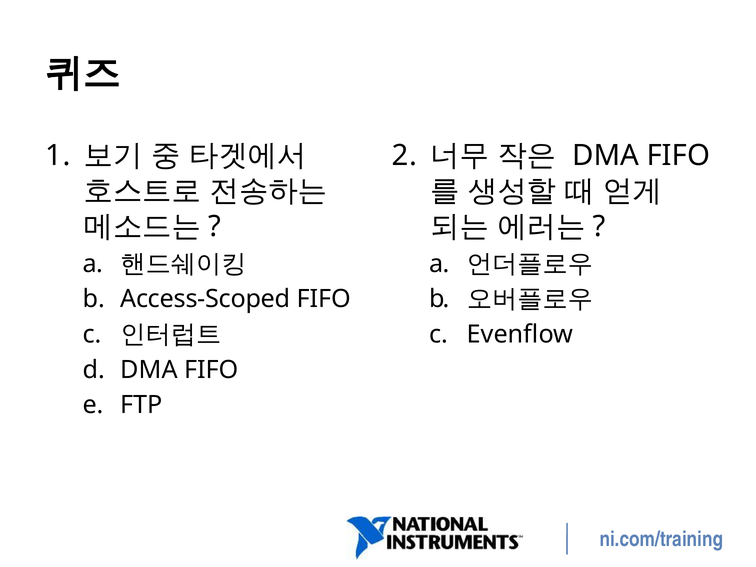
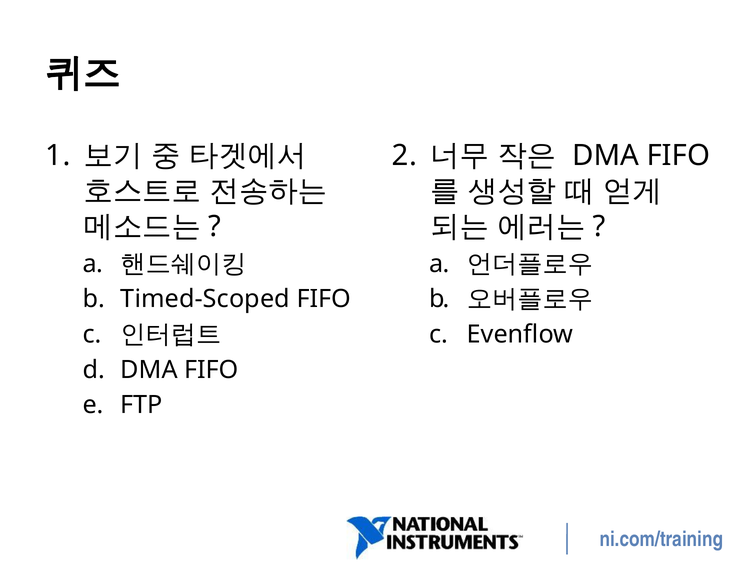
Access-Scoped: Access-Scoped -> Timed-Scoped
